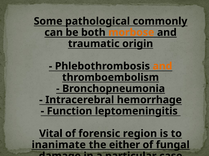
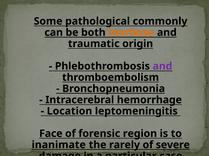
and at (162, 66) colour: orange -> purple
Function: Function -> Location
Vital: Vital -> Face
either: either -> rarely
fungal: fungal -> severe
